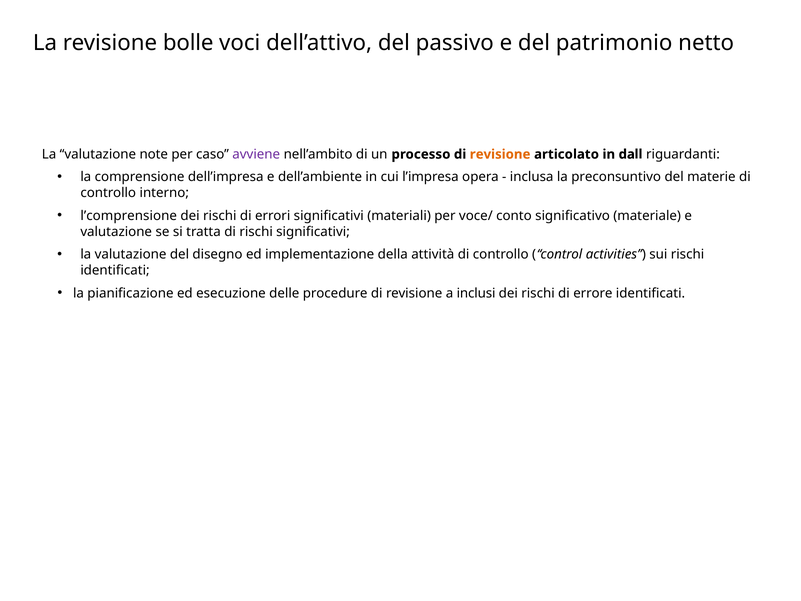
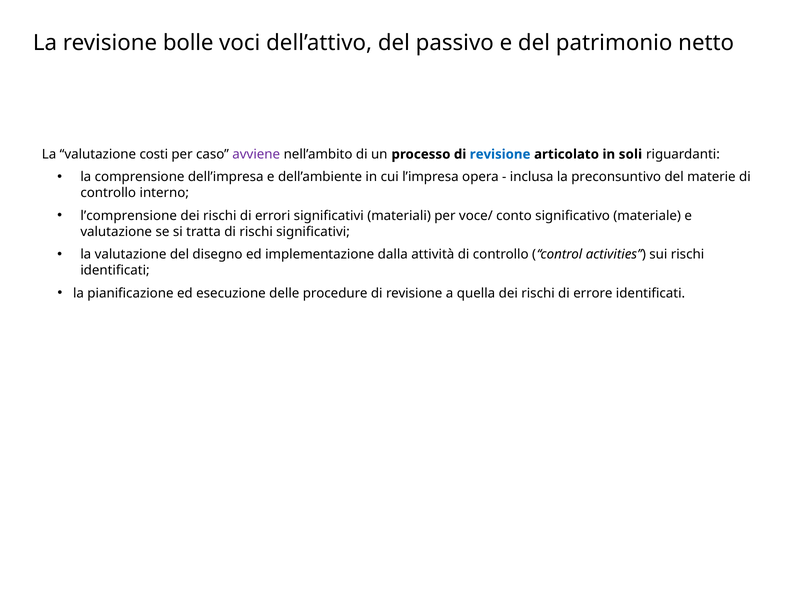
note: note -> costi
revisione at (500, 154) colour: orange -> blue
dall: dall -> soli
della: della -> dalla
inclusi: inclusi -> quella
